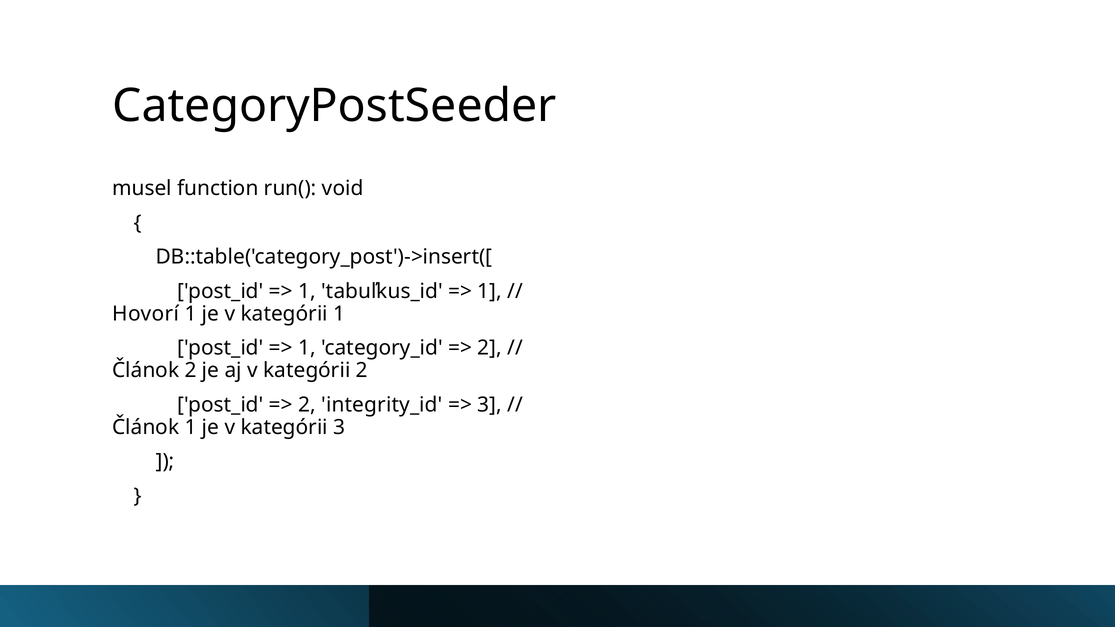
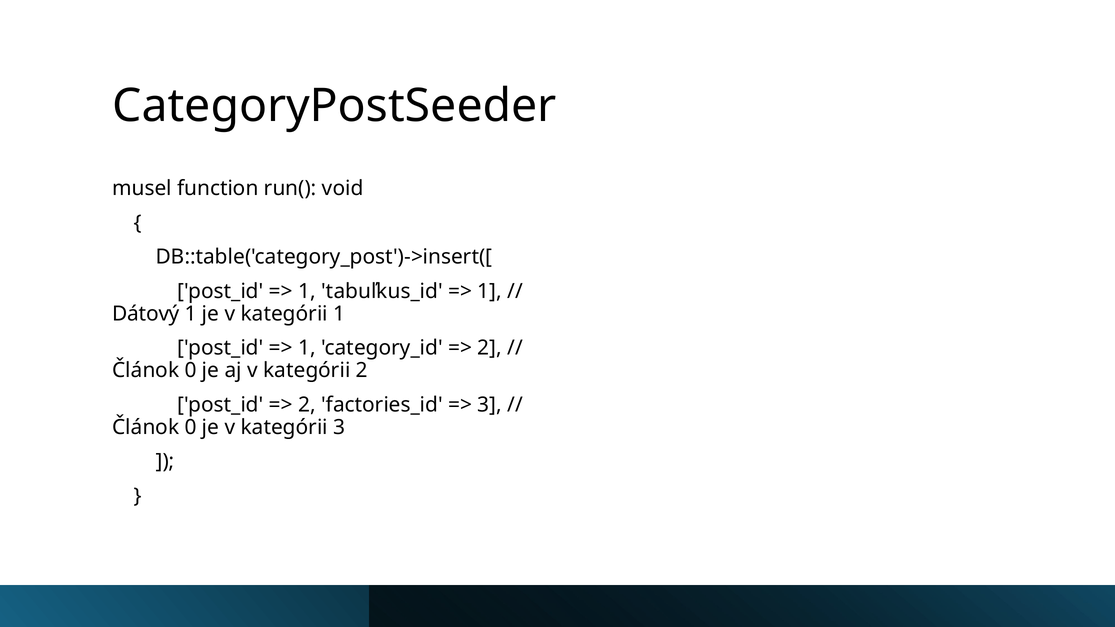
Hovorí: Hovorí -> Dátový
2 at (191, 371): 2 -> 0
integrity_id: integrity_id -> factories_id
1 at (191, 427): 1 -> 0
